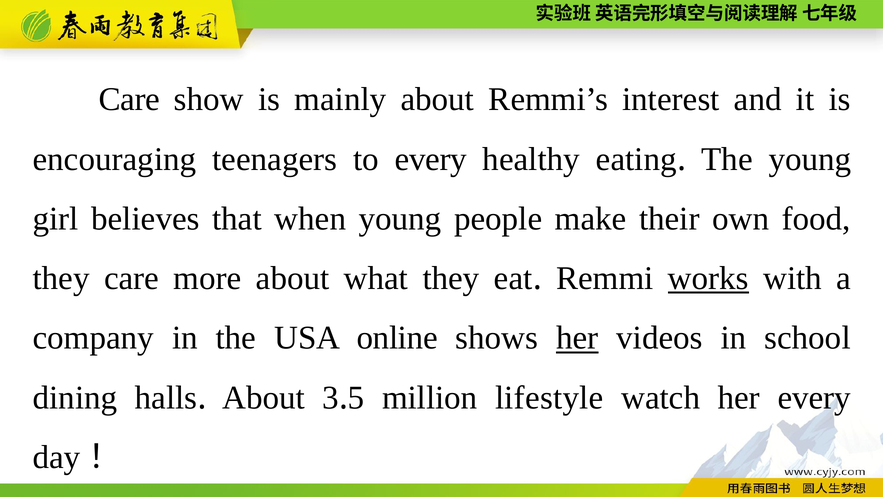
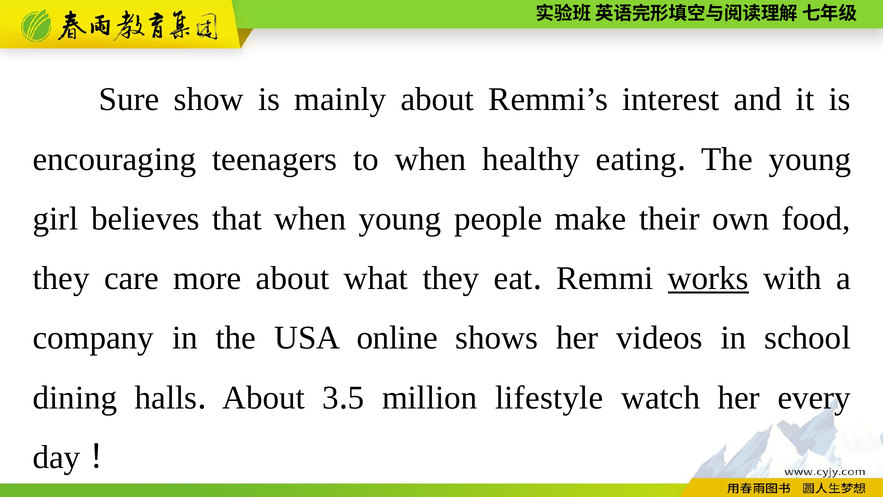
Care at (129, 99): Care -> Sure
to every: every -> when
her at (577, 338) underline: present -> none
